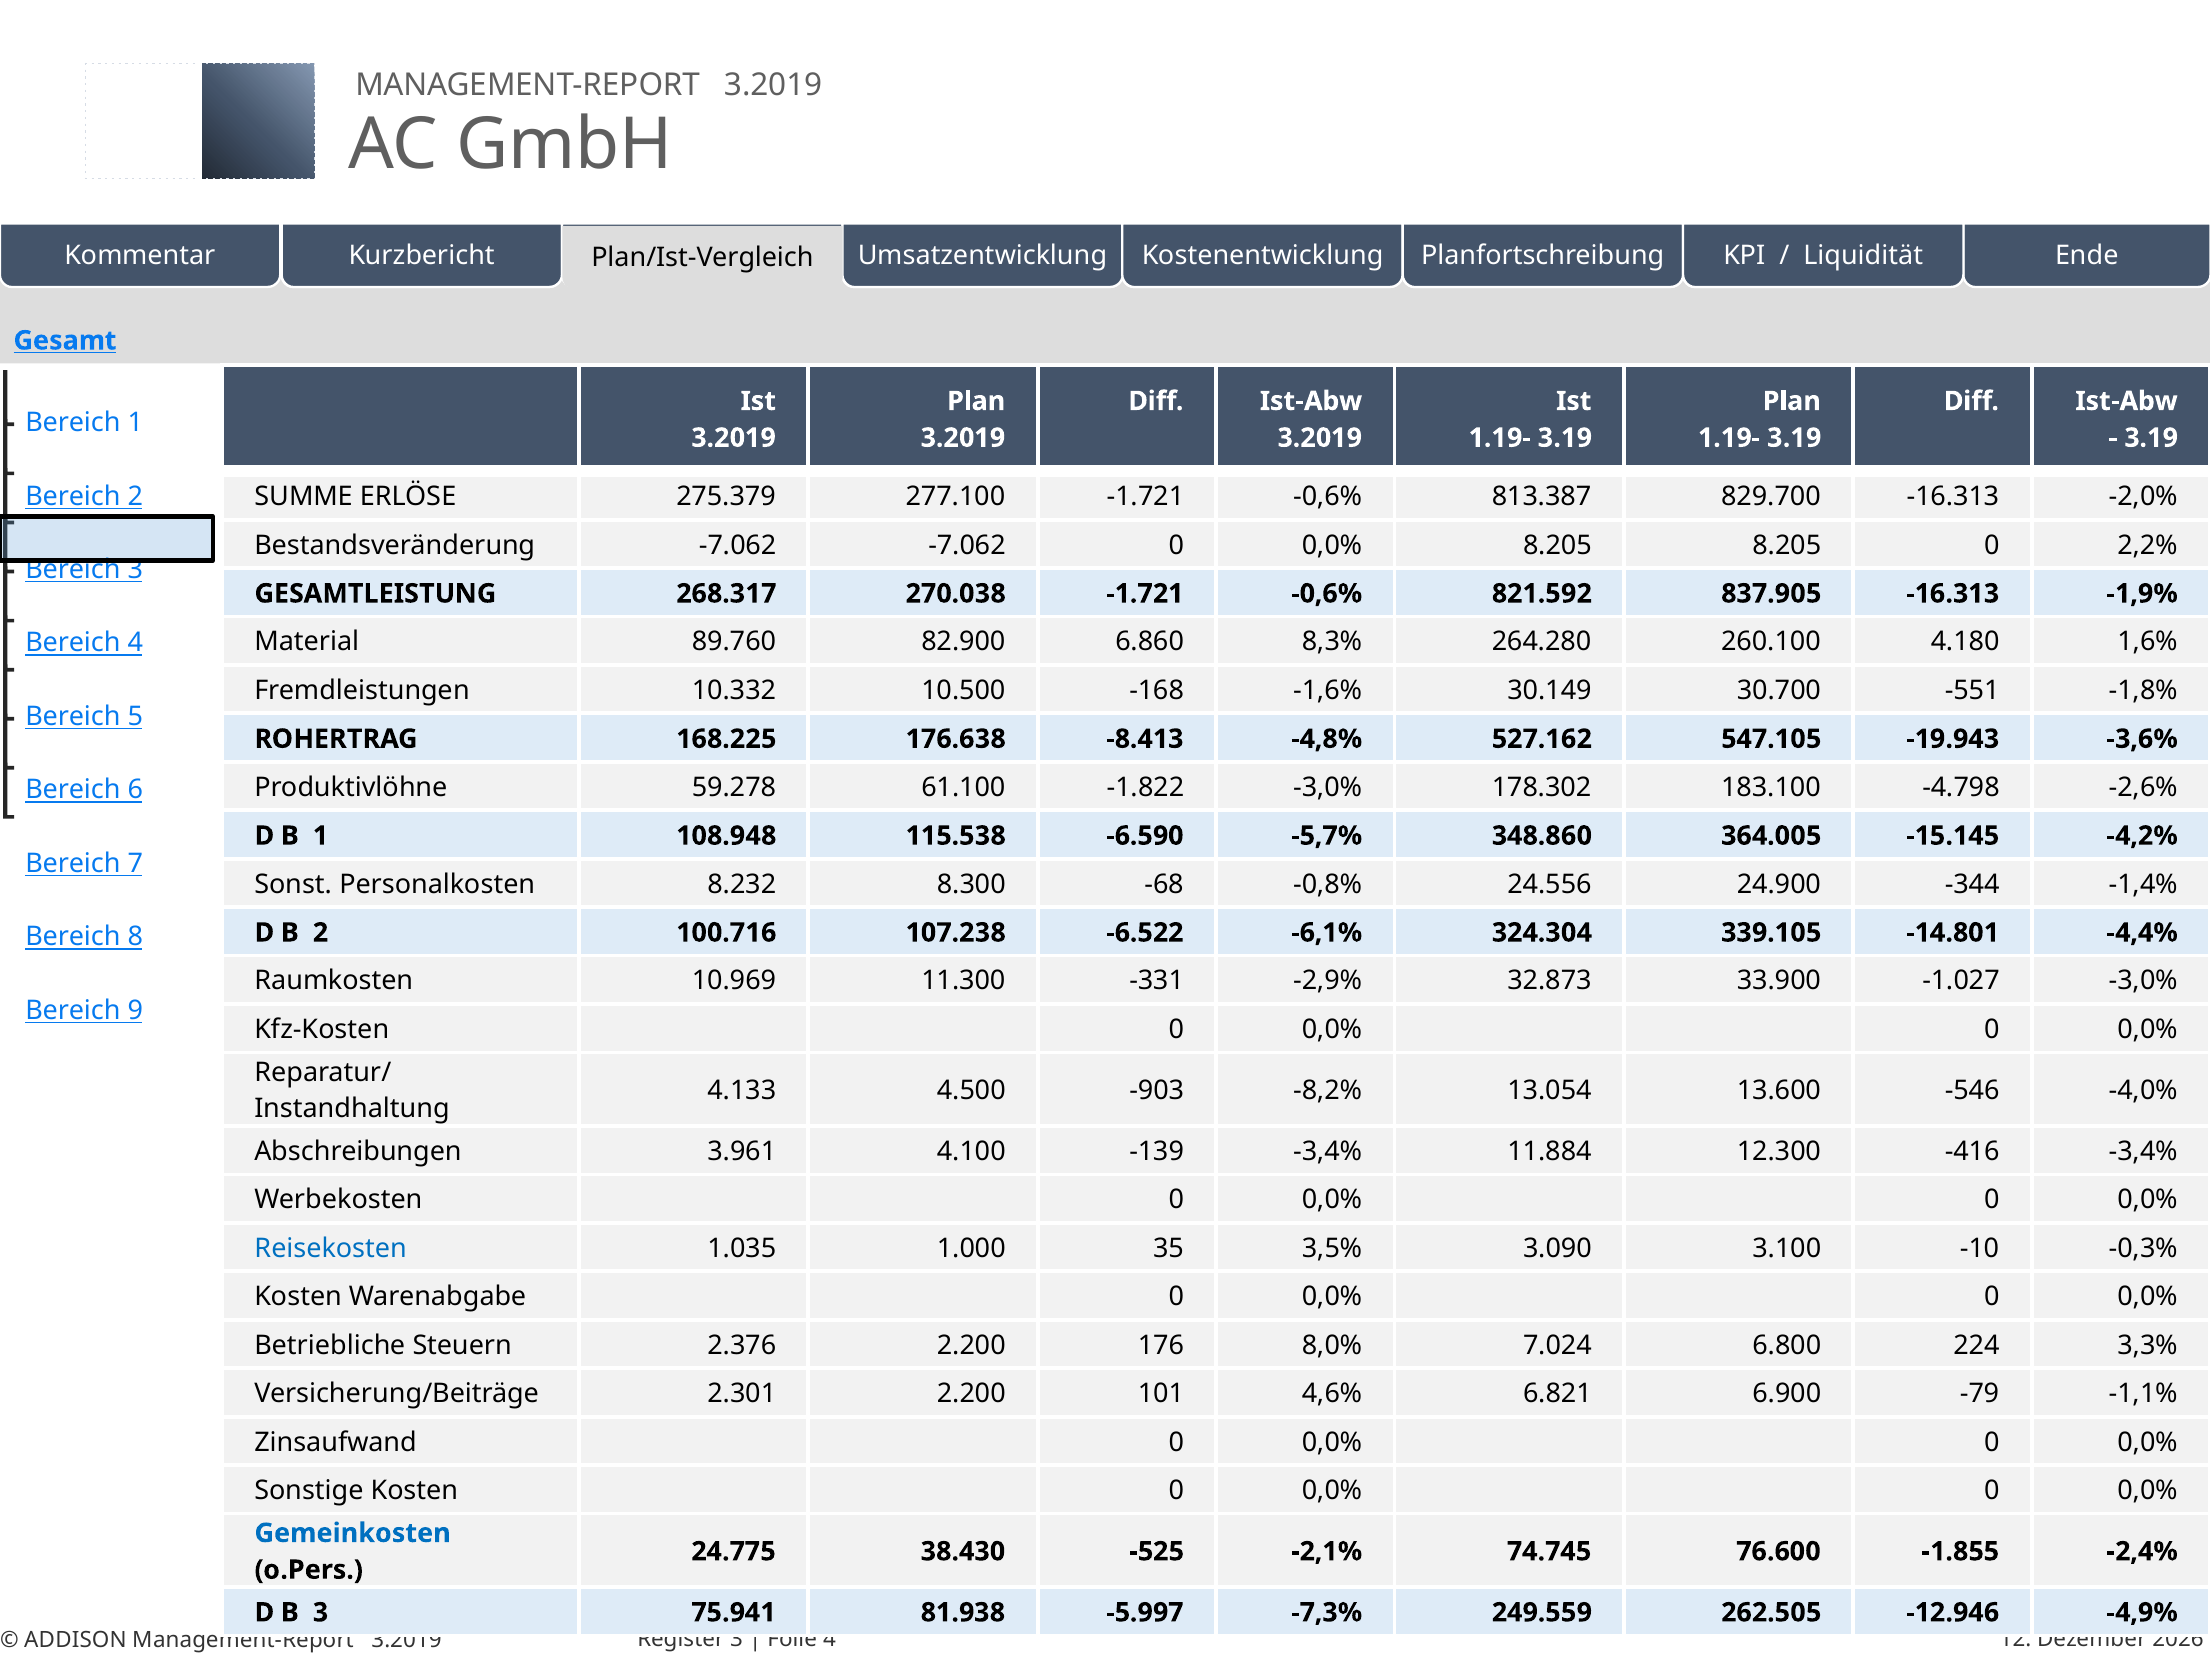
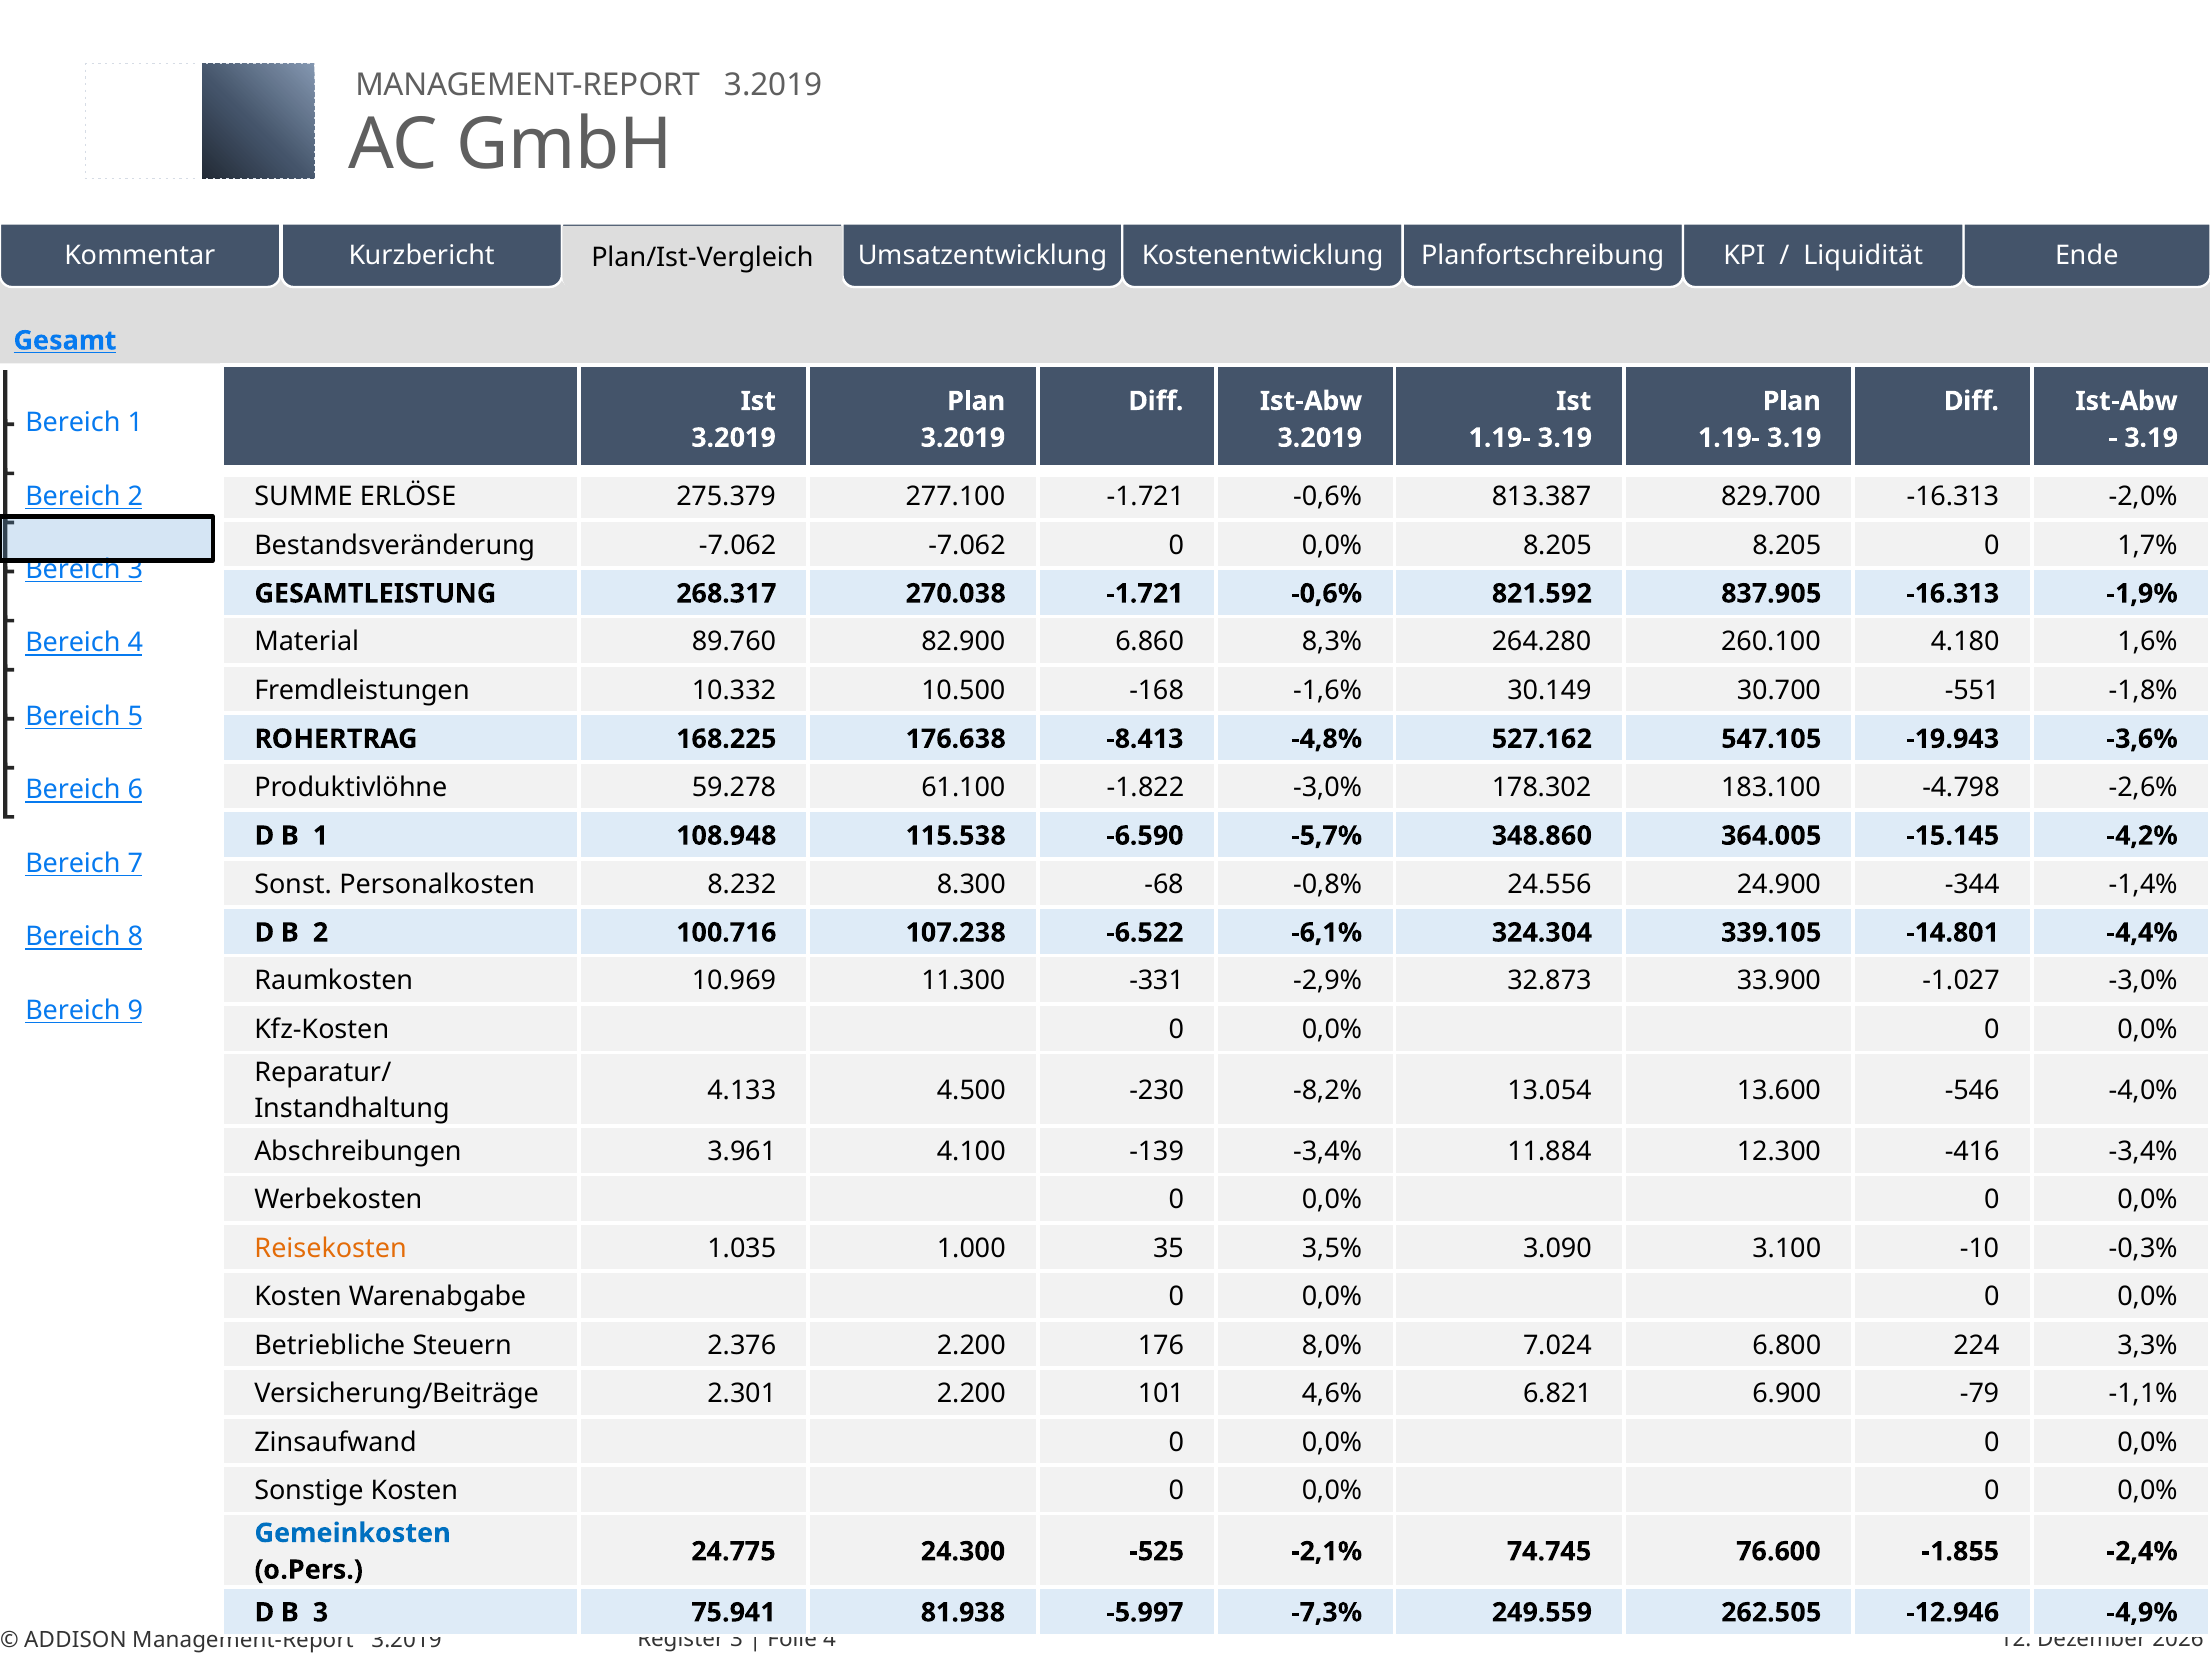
2,2%: 2,2% -> 1,7%
-903: -903 -> -230
Reisekosten colour: blue -> orange
38.430: 38.430 -> 24.300
